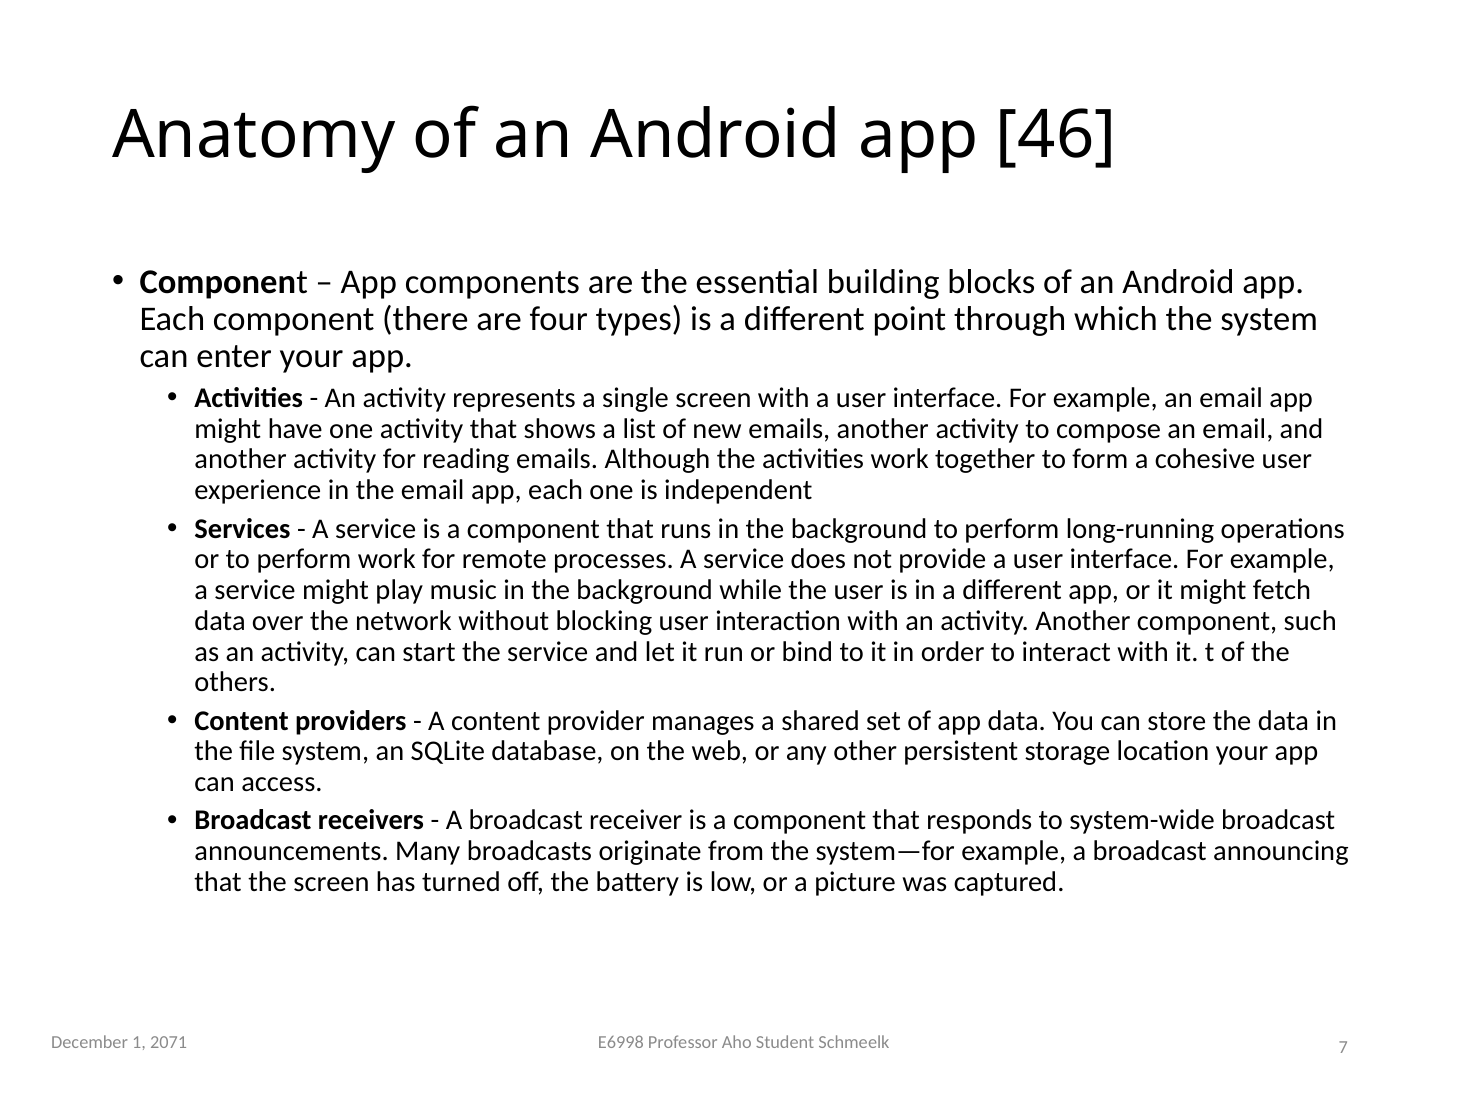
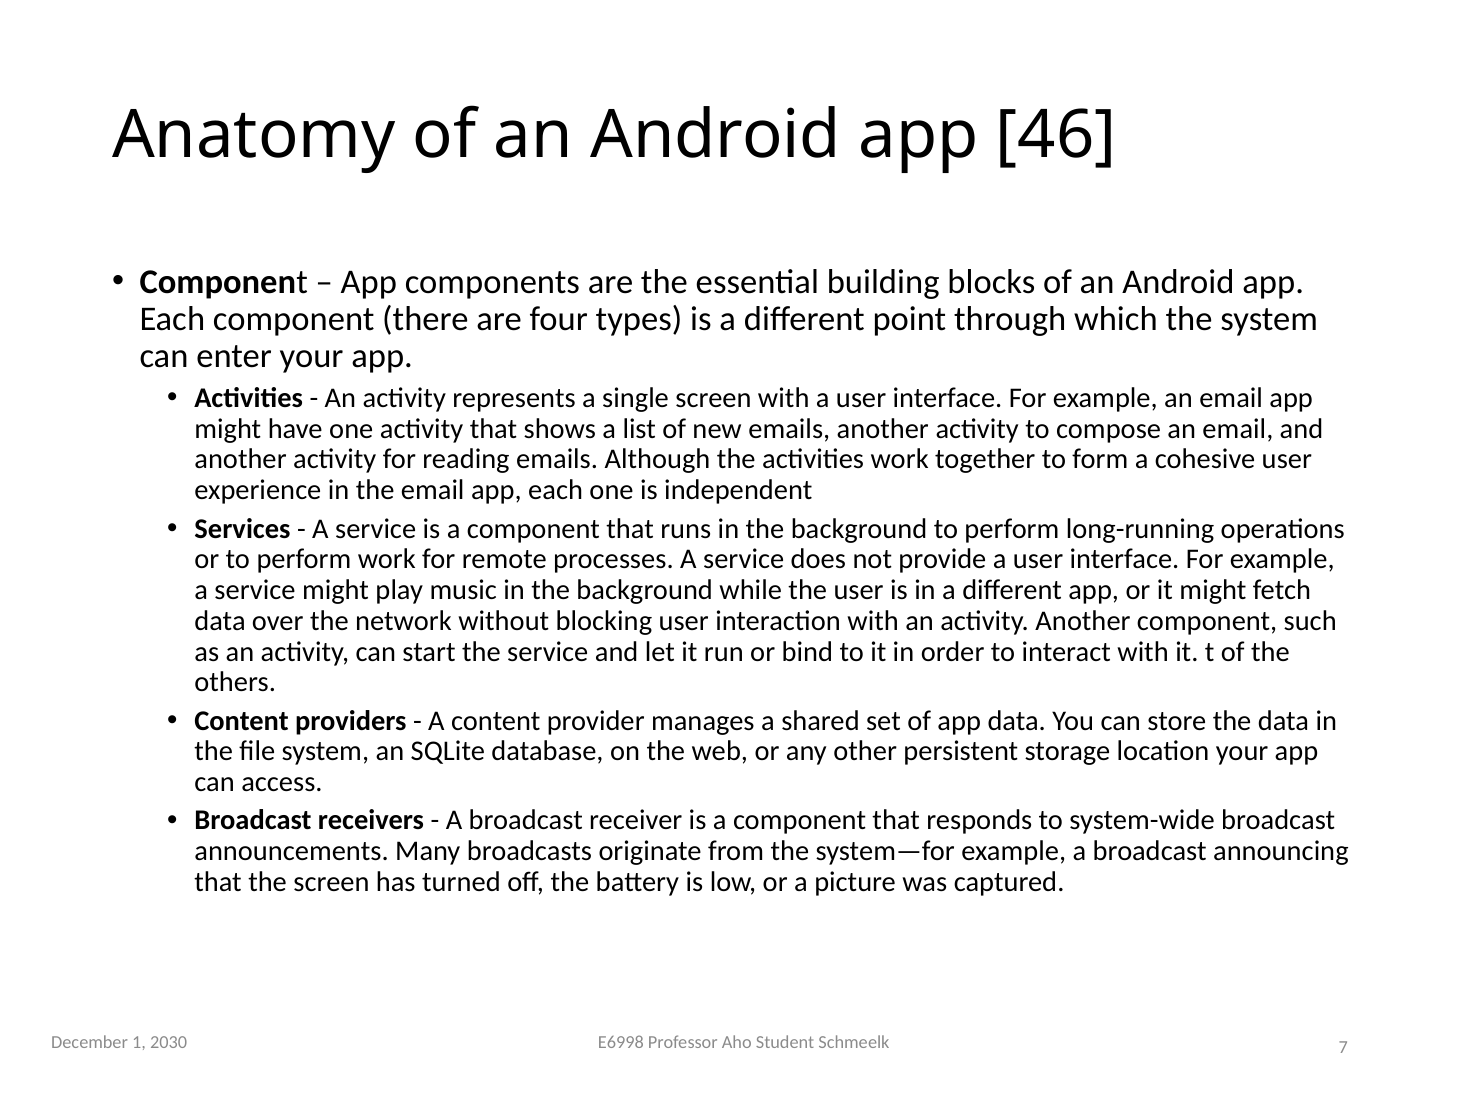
2071: 2071 -> 2030
